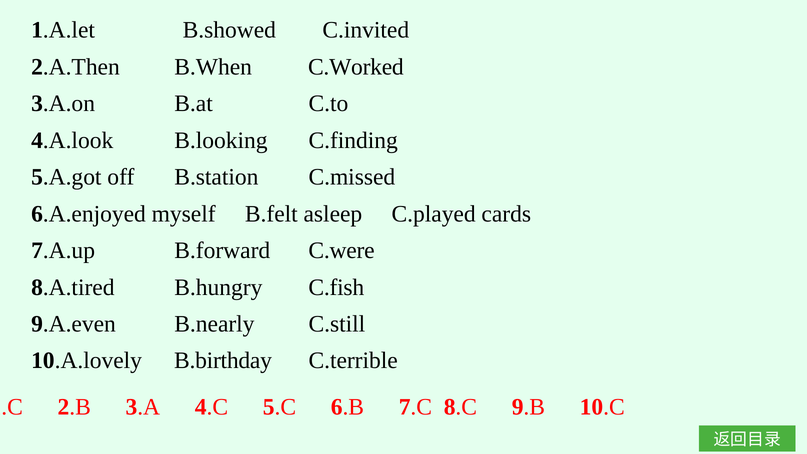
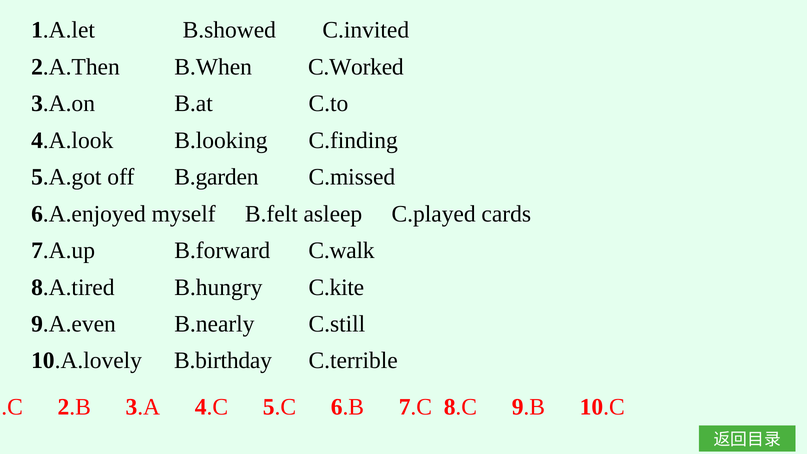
B.station: B.station -> B.garden
C.were: C.were -> C.walk
C.fish: C.fish -> C.kite
